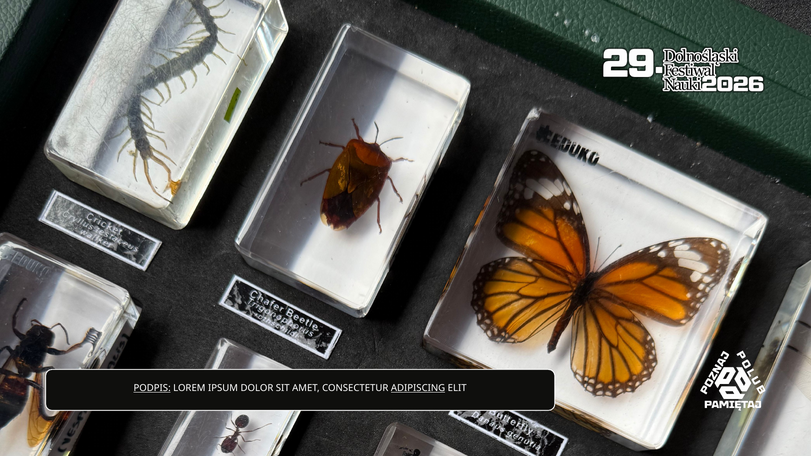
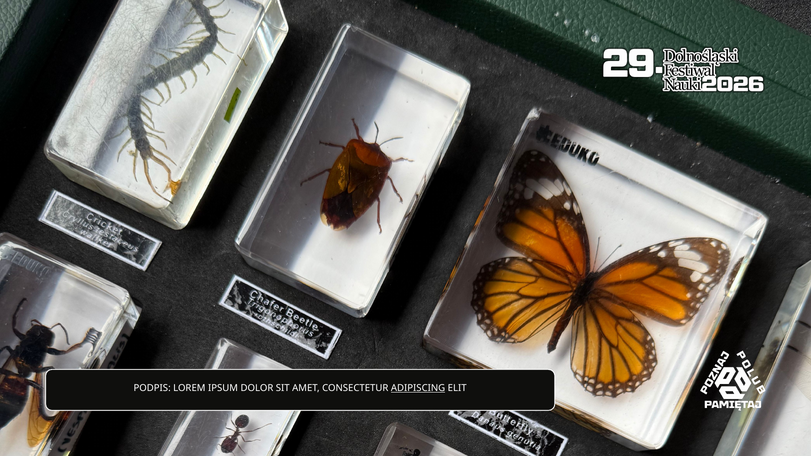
PODPIS underline: present -> none
